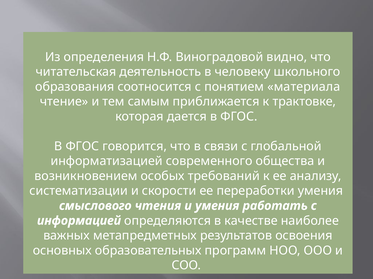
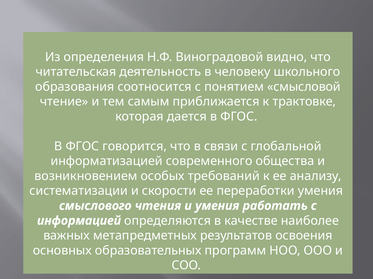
материала: материала -> смысловой
